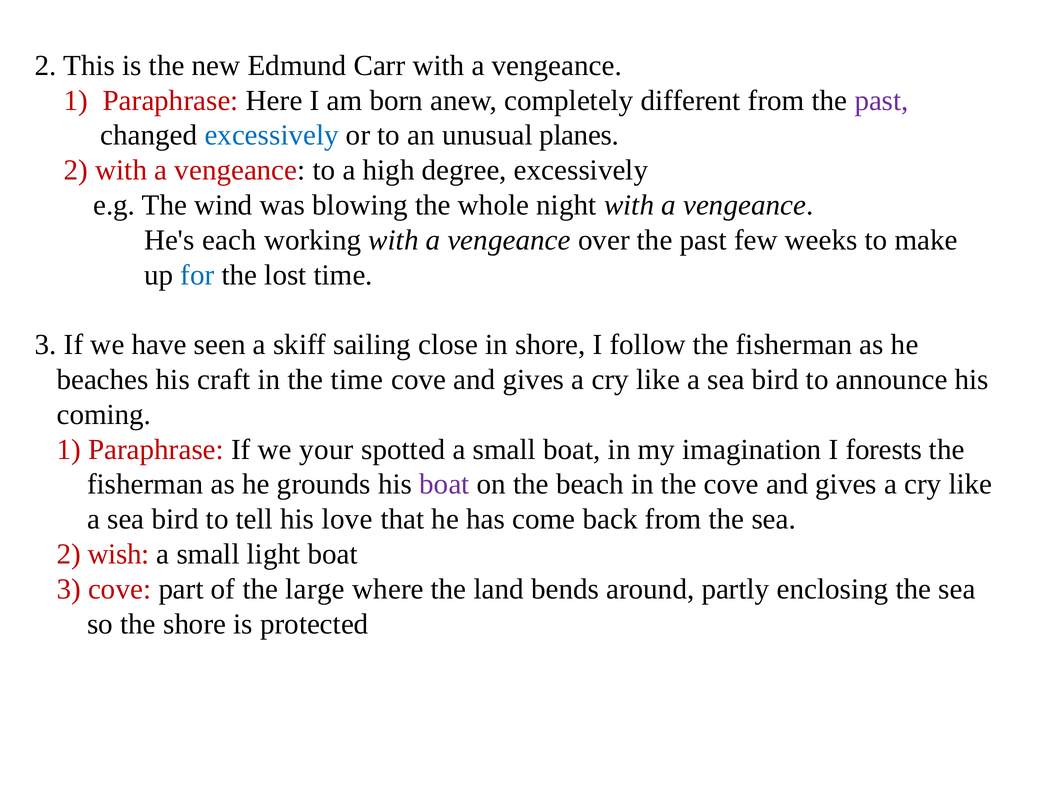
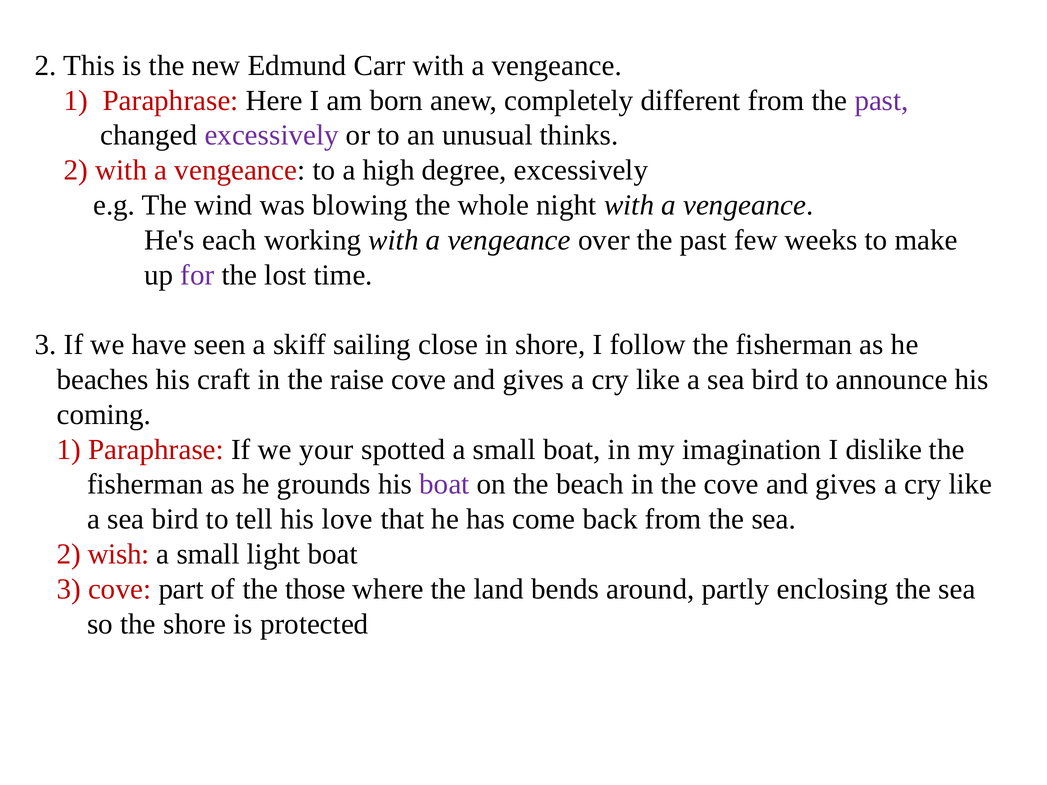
excessively at (272, 135) colour: blue -> purple
planes: planes -> thinks
for colour: blue -> purple
the time: time -> raise
forests: forests -> dislike
large: large -> those
